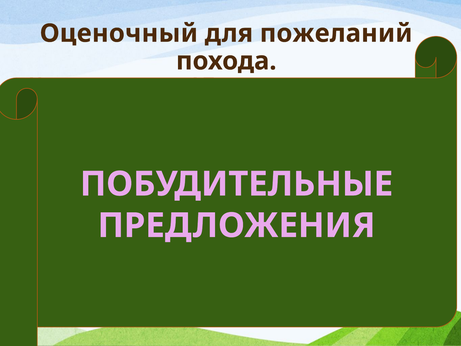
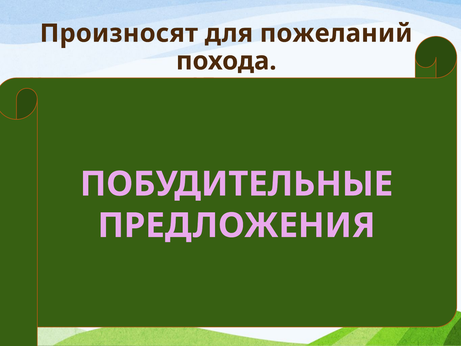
Оценочный: Оценочный -> Произносят
